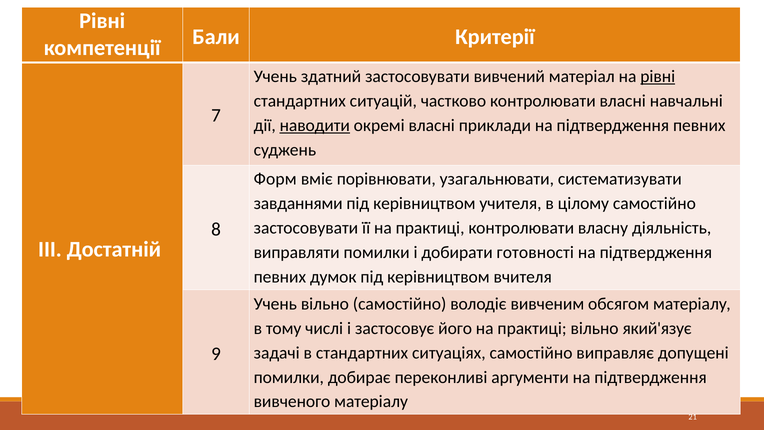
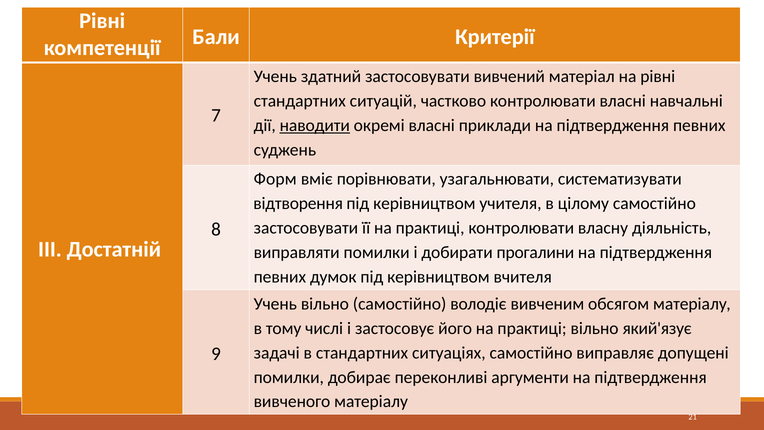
рівні at (658, 76) underline: present -> none
завданнями: завданнями -> відтворення
готовності: готовності -> прогалини
